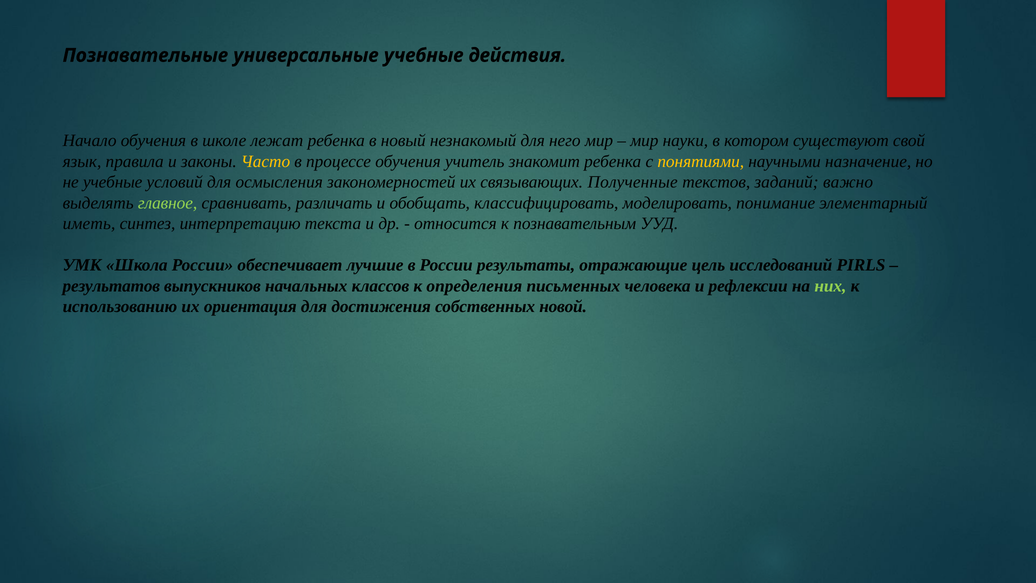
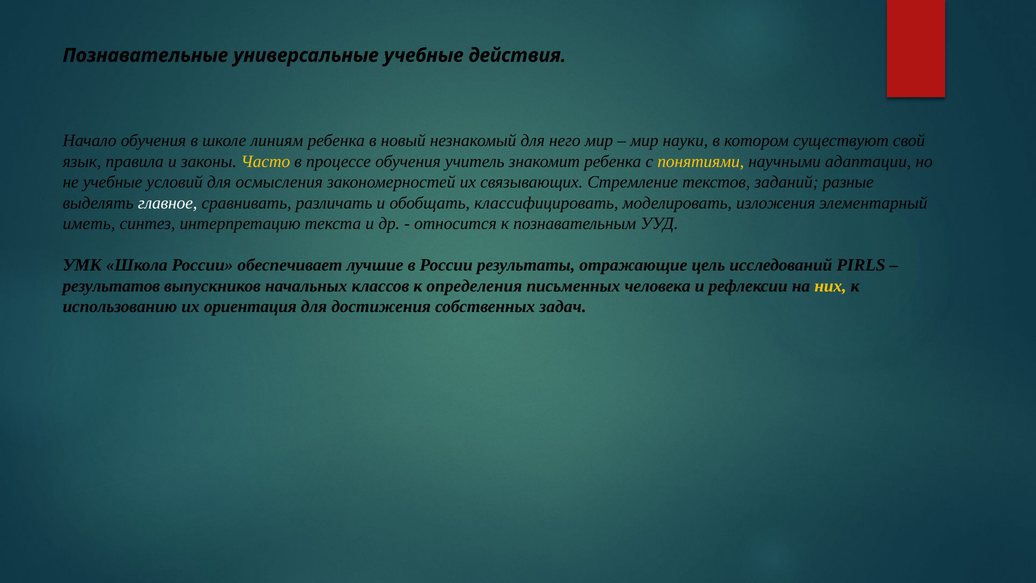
лежат: лежат -> линиям
назначение: назначение -> адаптации
Полученные: Полученные -> Стремление
важно: важно -> разные
главное colour: light green -> white
понимание: понимание -> изложения
них colour: light green -> yellow
новой: новой -> задач
